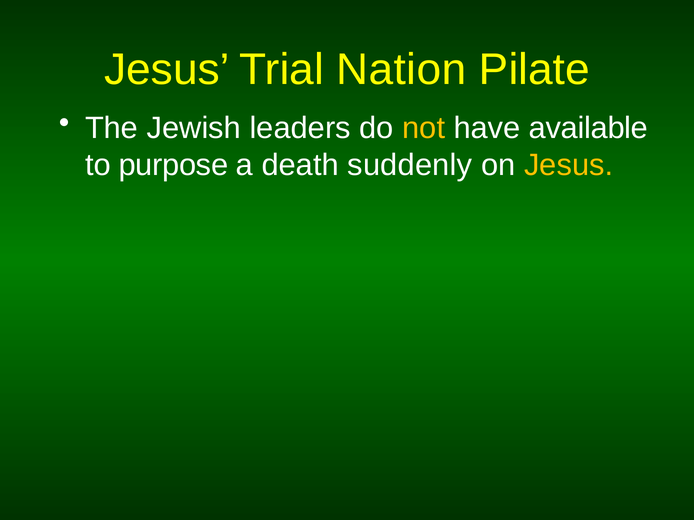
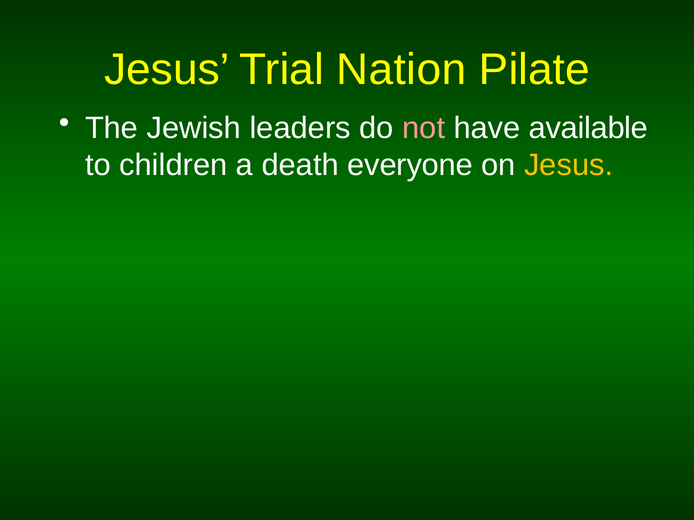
not colour: yellow -> pink
purpose: purpose -> children
suddenly: suddenly -> everyone
